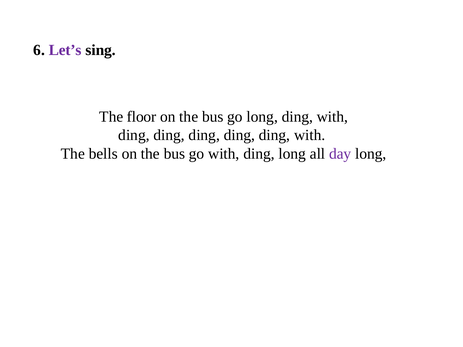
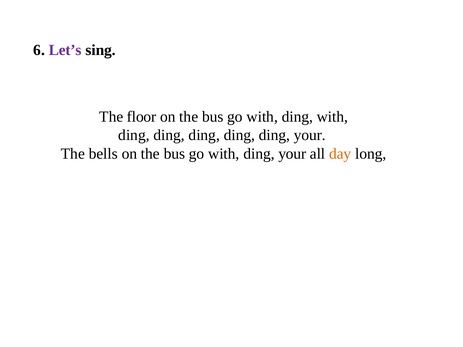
long at (262, 117): long -> with
ding ding with: with -> your
long at (292, 154): long -> your
day colour: purple -> orange
